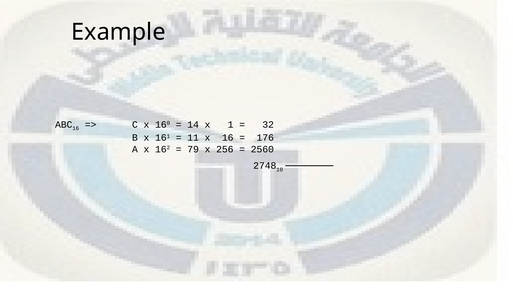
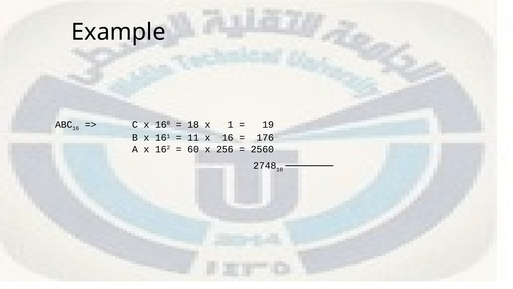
14: 14 -> 18
32: 32 -> 19
79: 79 -> 60
